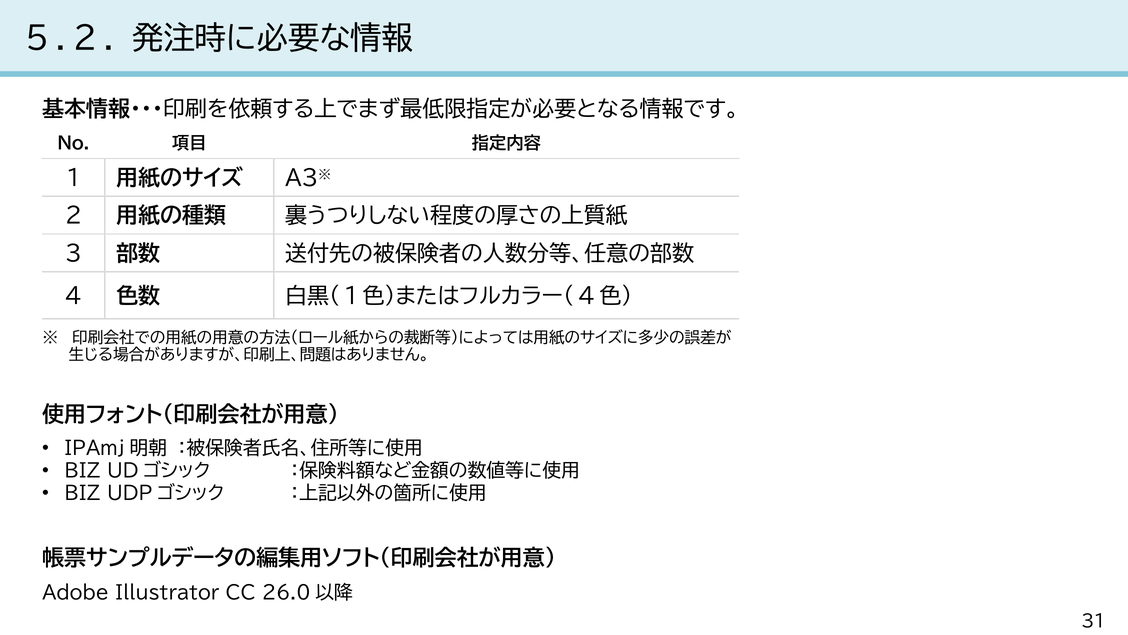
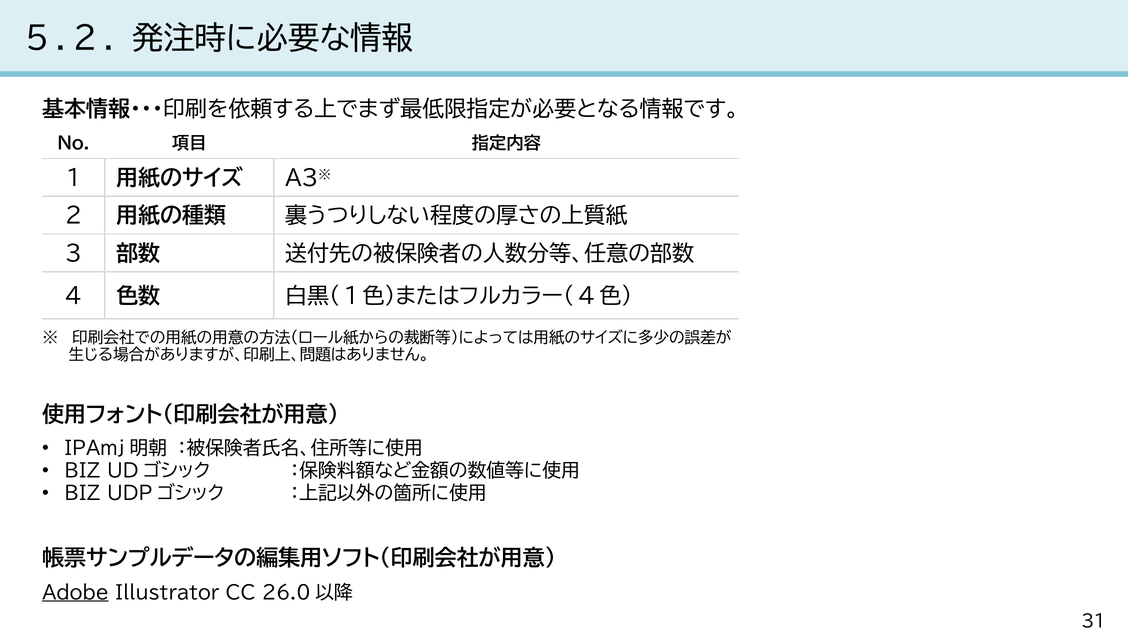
Adobe underline: none -> present
